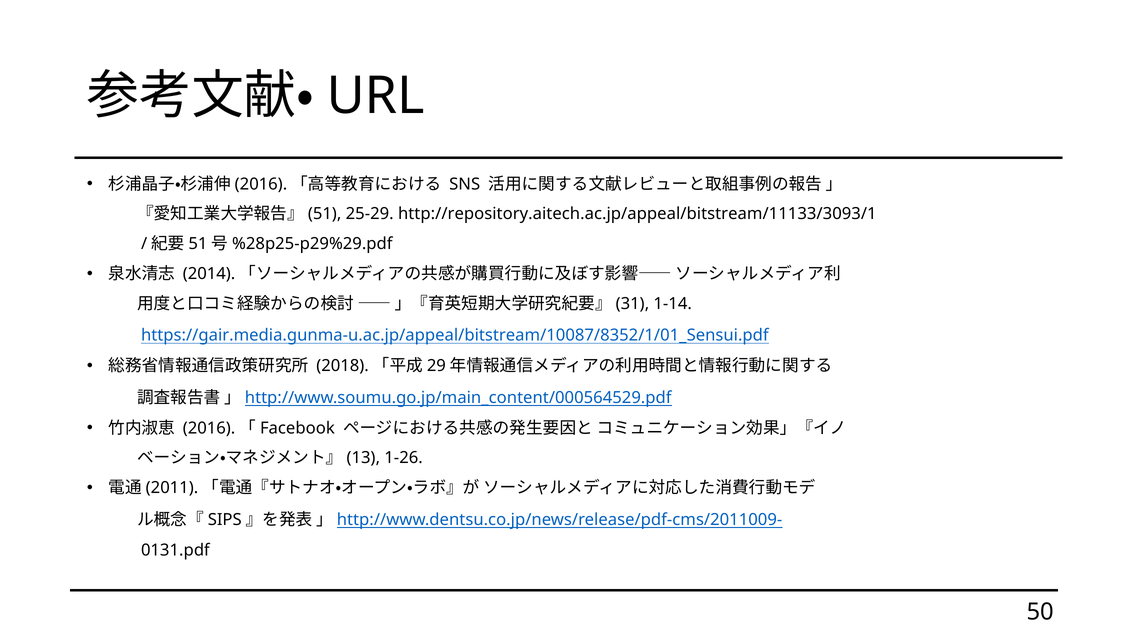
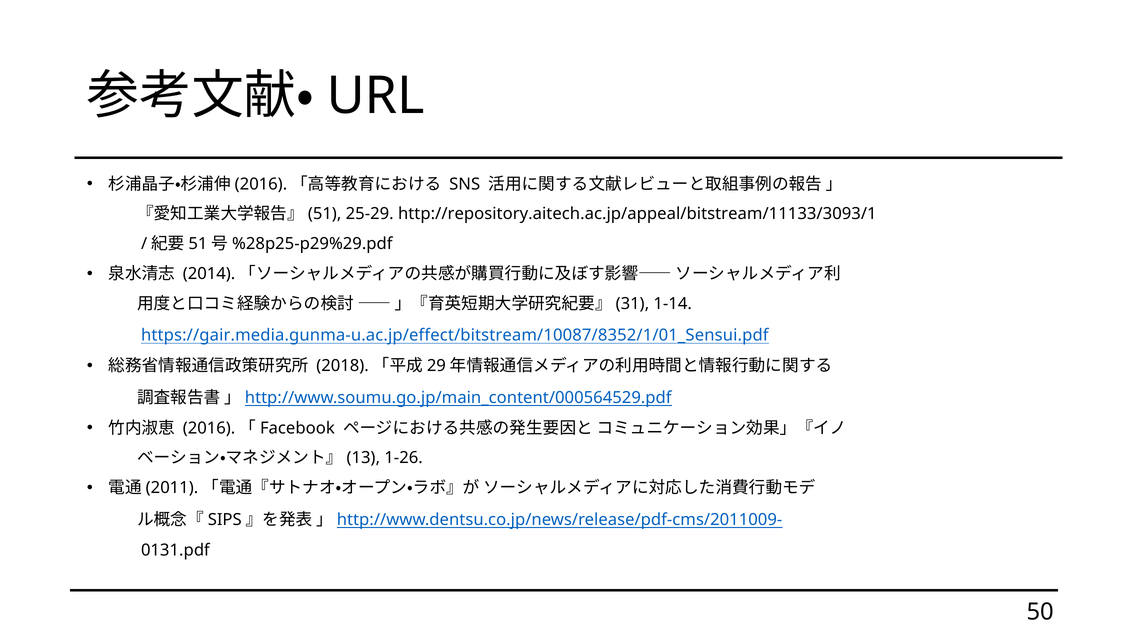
https://gair.media.gunma-u.ac.jp/appeal/bitstream/10087/8352/1/01_Sensui.pdf: https://gair.media.gunma-u.ac.jp/appeal/bitstream/10087/8352/1/01_Sensui.pdf -> https://gair.media.gunma-u.ac.jp/effect/bitstream/10087/8352/1/01_Sensui.pdf
